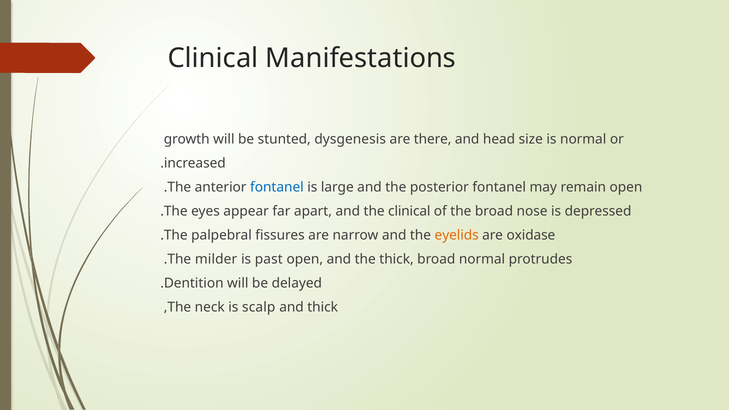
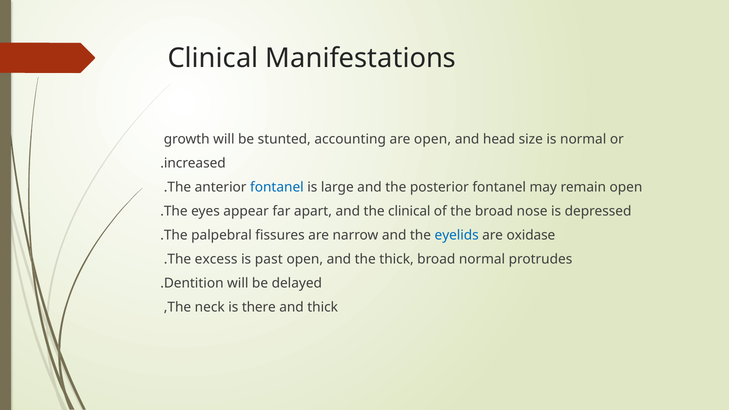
dysgenesis: dysgenesis -> accounting
are there: there -> open
eyelids colour: orange -> blue
milder: milder -> excess
scalp: scalp -> there
